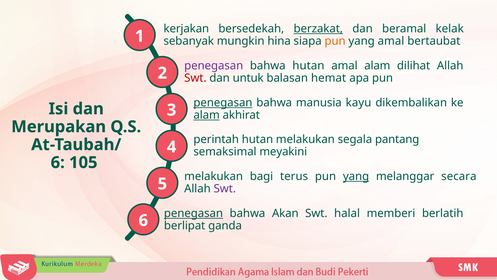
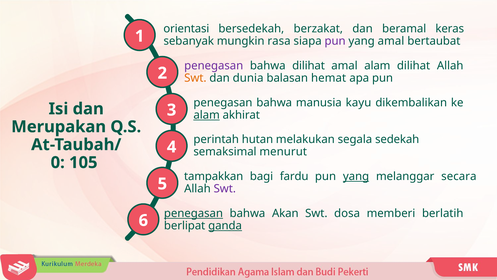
kerjakan: kerjakan -> orientasi
berzakat underline: present -> none
kelak: kelak -> keras
hina: hina -> rasa
pun at (335, 41) colour: orange -> purple
bahwa hutan: hutan -> dilihat
Swt at (195, 78) colour: red -> orange
untuk: untuk -> dunia
penegasan at (223, 102) underline: present -> none
pantang: pantang -> sedekah
meyakini: meyakini -> menurut
6 at (58, 162): 6 -> 0
melakukan at (214, 176): melakukan -> tampakkan
terus: terus -> fardu
halal: halal -> dosa
ganda underline: none -> present
